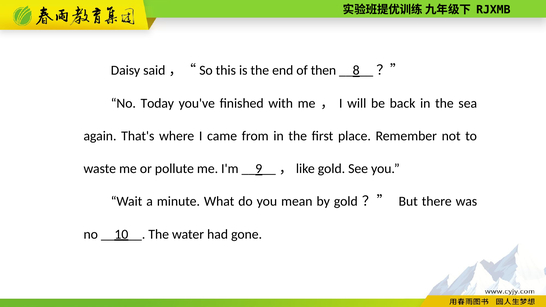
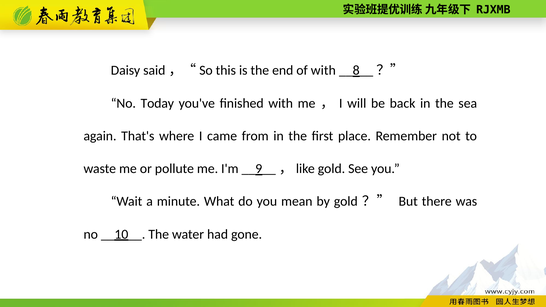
of then: then -> with
